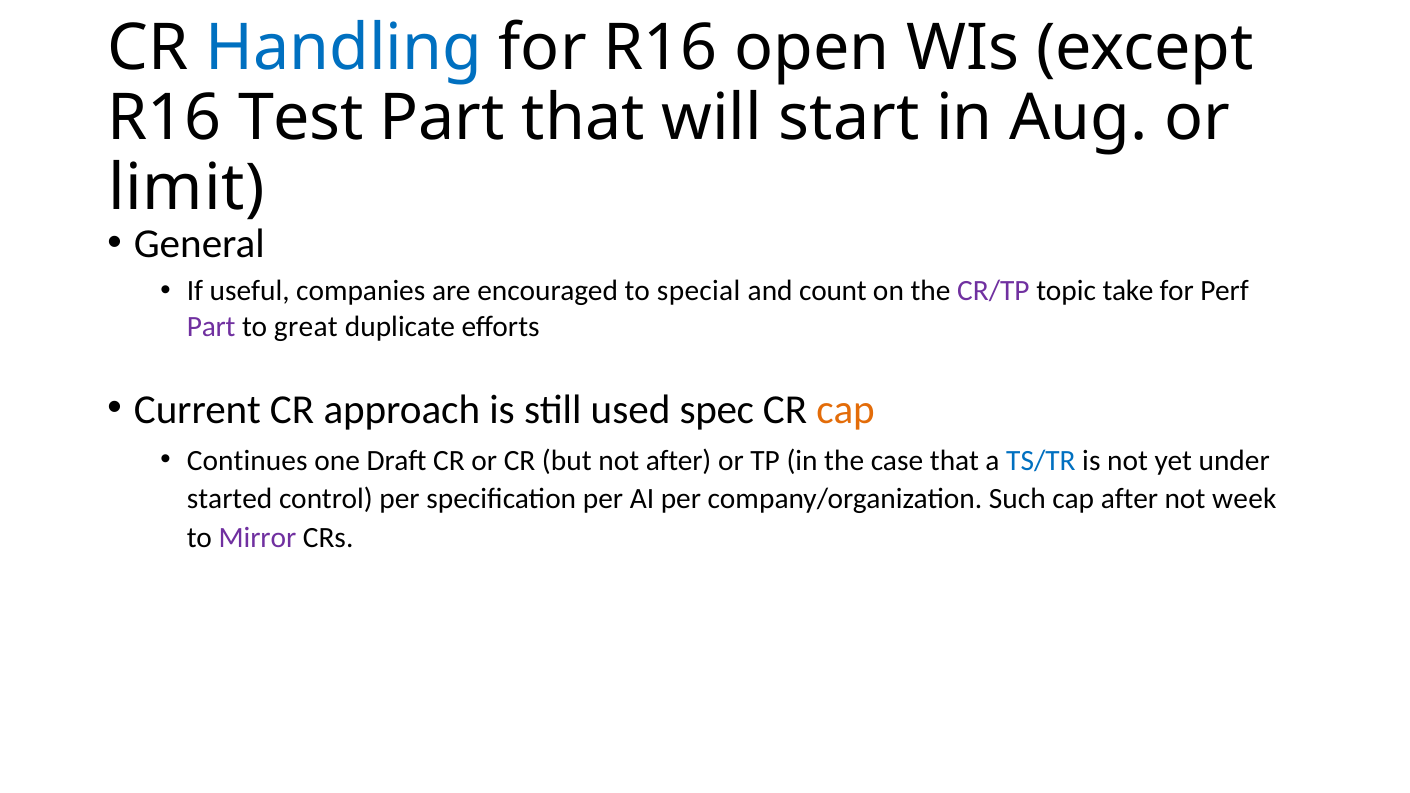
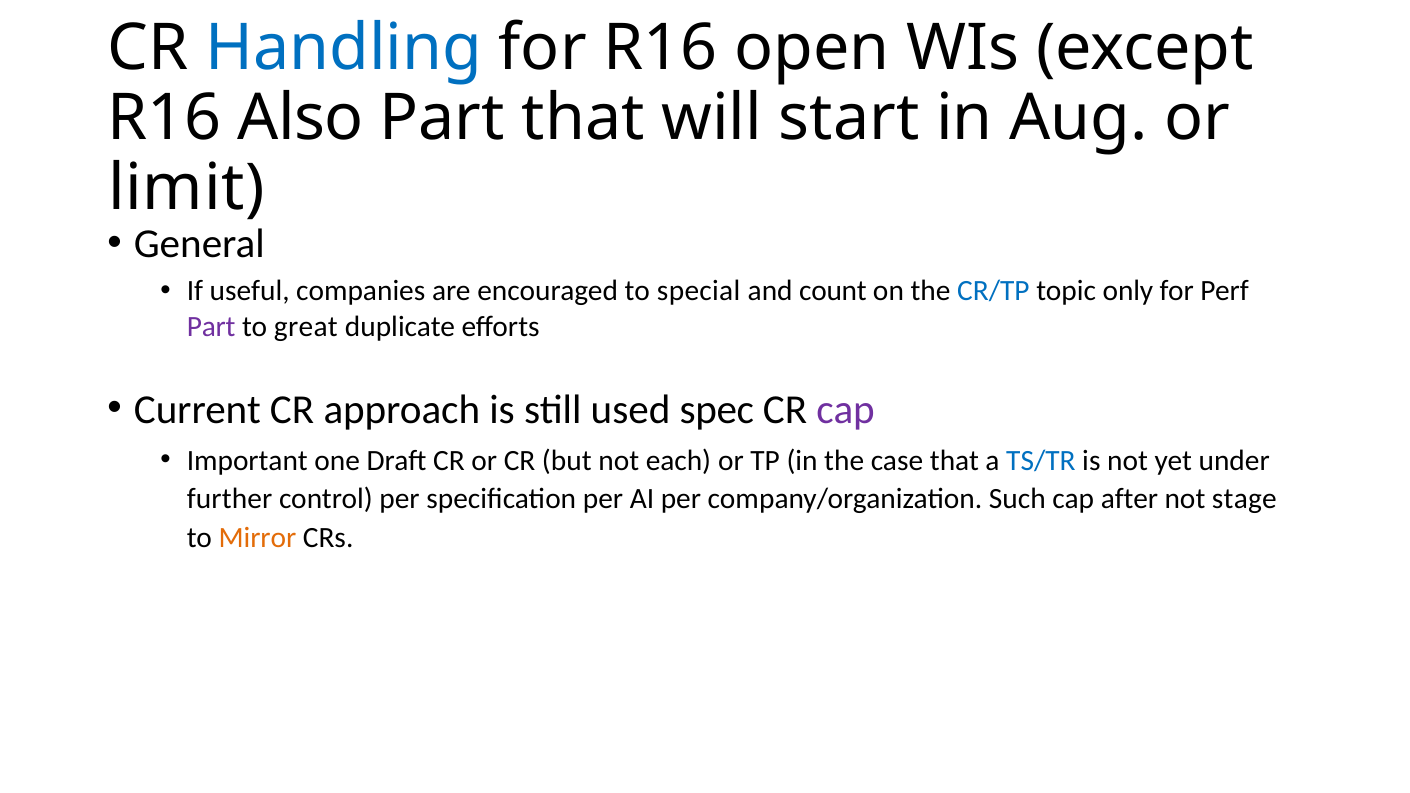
Test: Test -> Also
CR/TP colour: purple -> blue
take: take -> only
cap at (846, 410) colour: orange -> purple
Continues: Continues -> Important
not after: after -> each
started: started -> further
week: week -> stage
Mirror colour: purple -> orange
